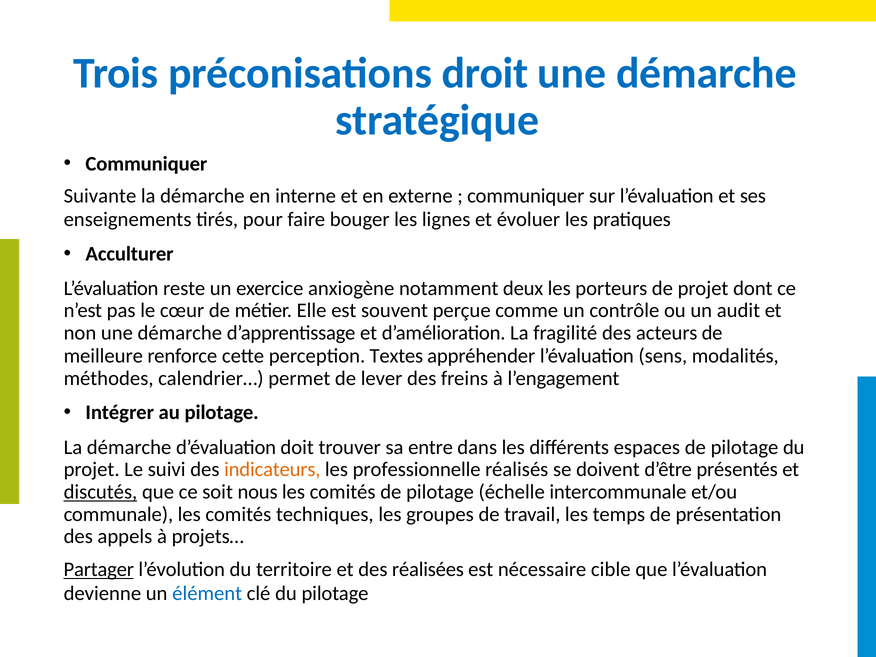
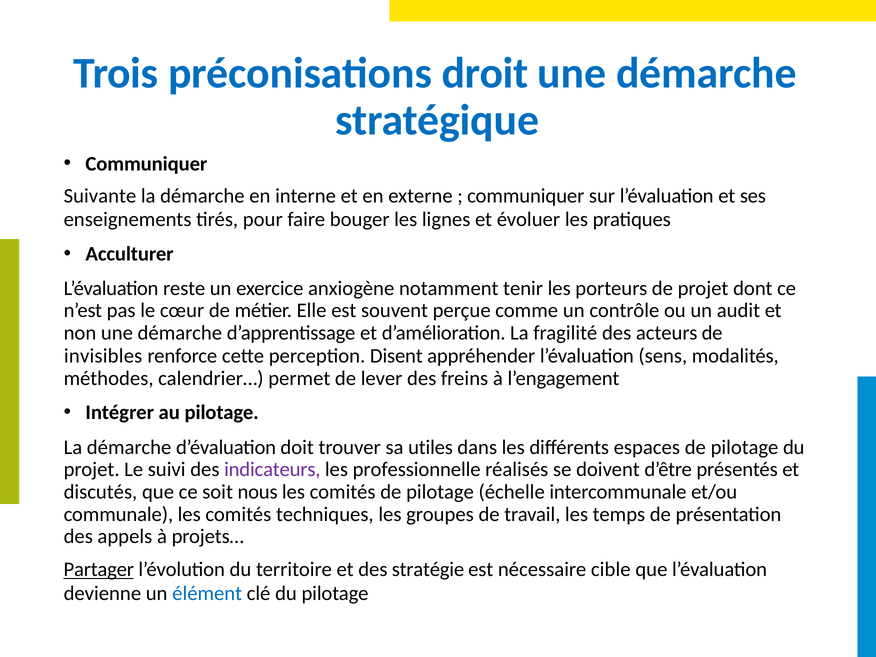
deux: deux -> tenir
meilleure: meilleure -> invisibles
Textes: Textes -> Disent
entre: entre -> utiles
indicateurs colour: orange -> purple
discutés underline: present -> none
réalisées: réalisées -> stratégie
